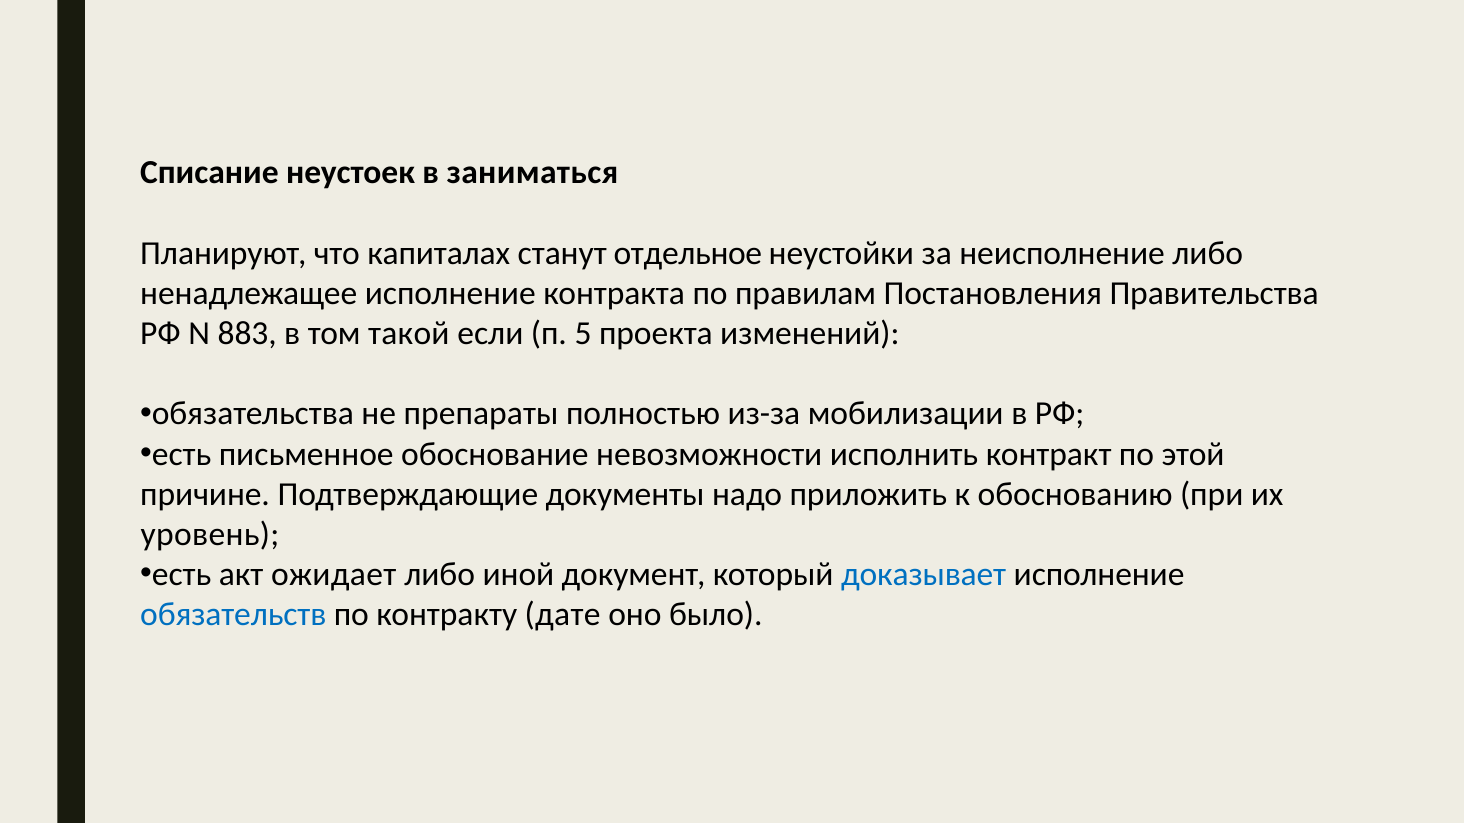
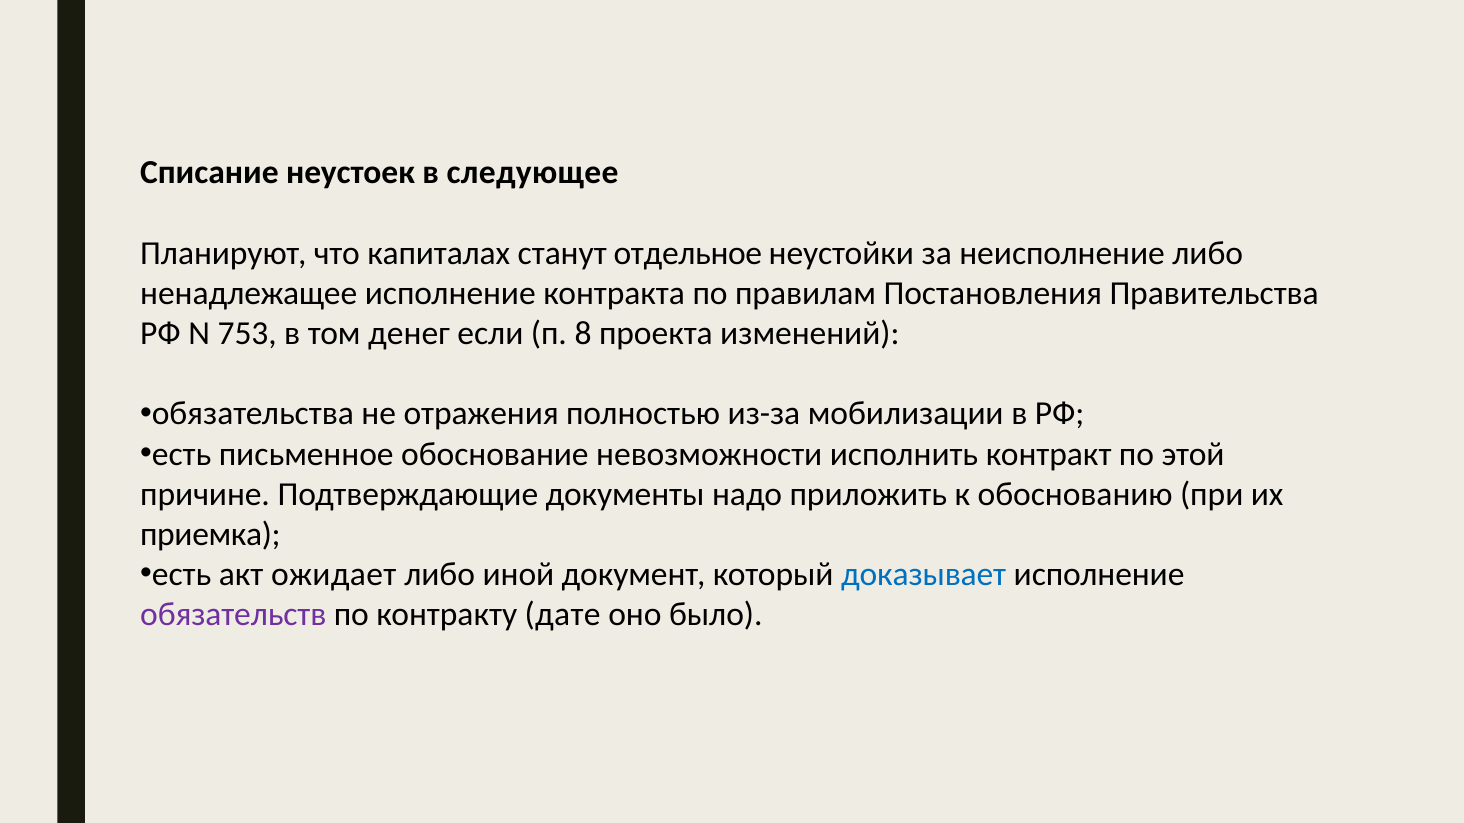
заниматься: заниматься -> следующее
883: 883 -> 753
такой: такой -> денег
5: 5 -> 8
препараты: препараты -> отражения
уровень: уровень -> приемка
обязательств colour: blue -> purple
